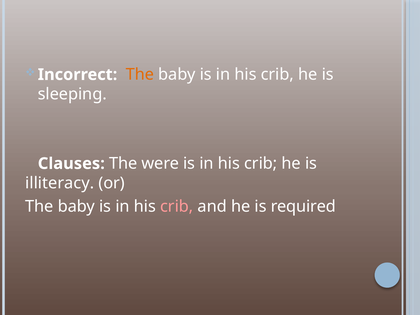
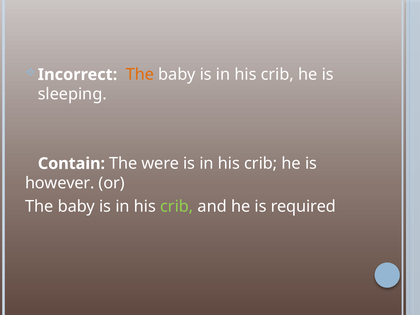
Clauses: Clauses -> Contain
illiteracy: illiteracy -> however
crib at (177, 206) colour: pink -> light green
